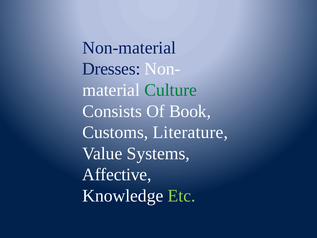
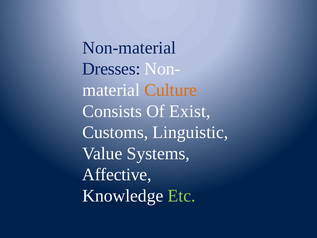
Culture colour: green -> orange
Book: Book -> Exist
Literature: Literature -> Linguistic
